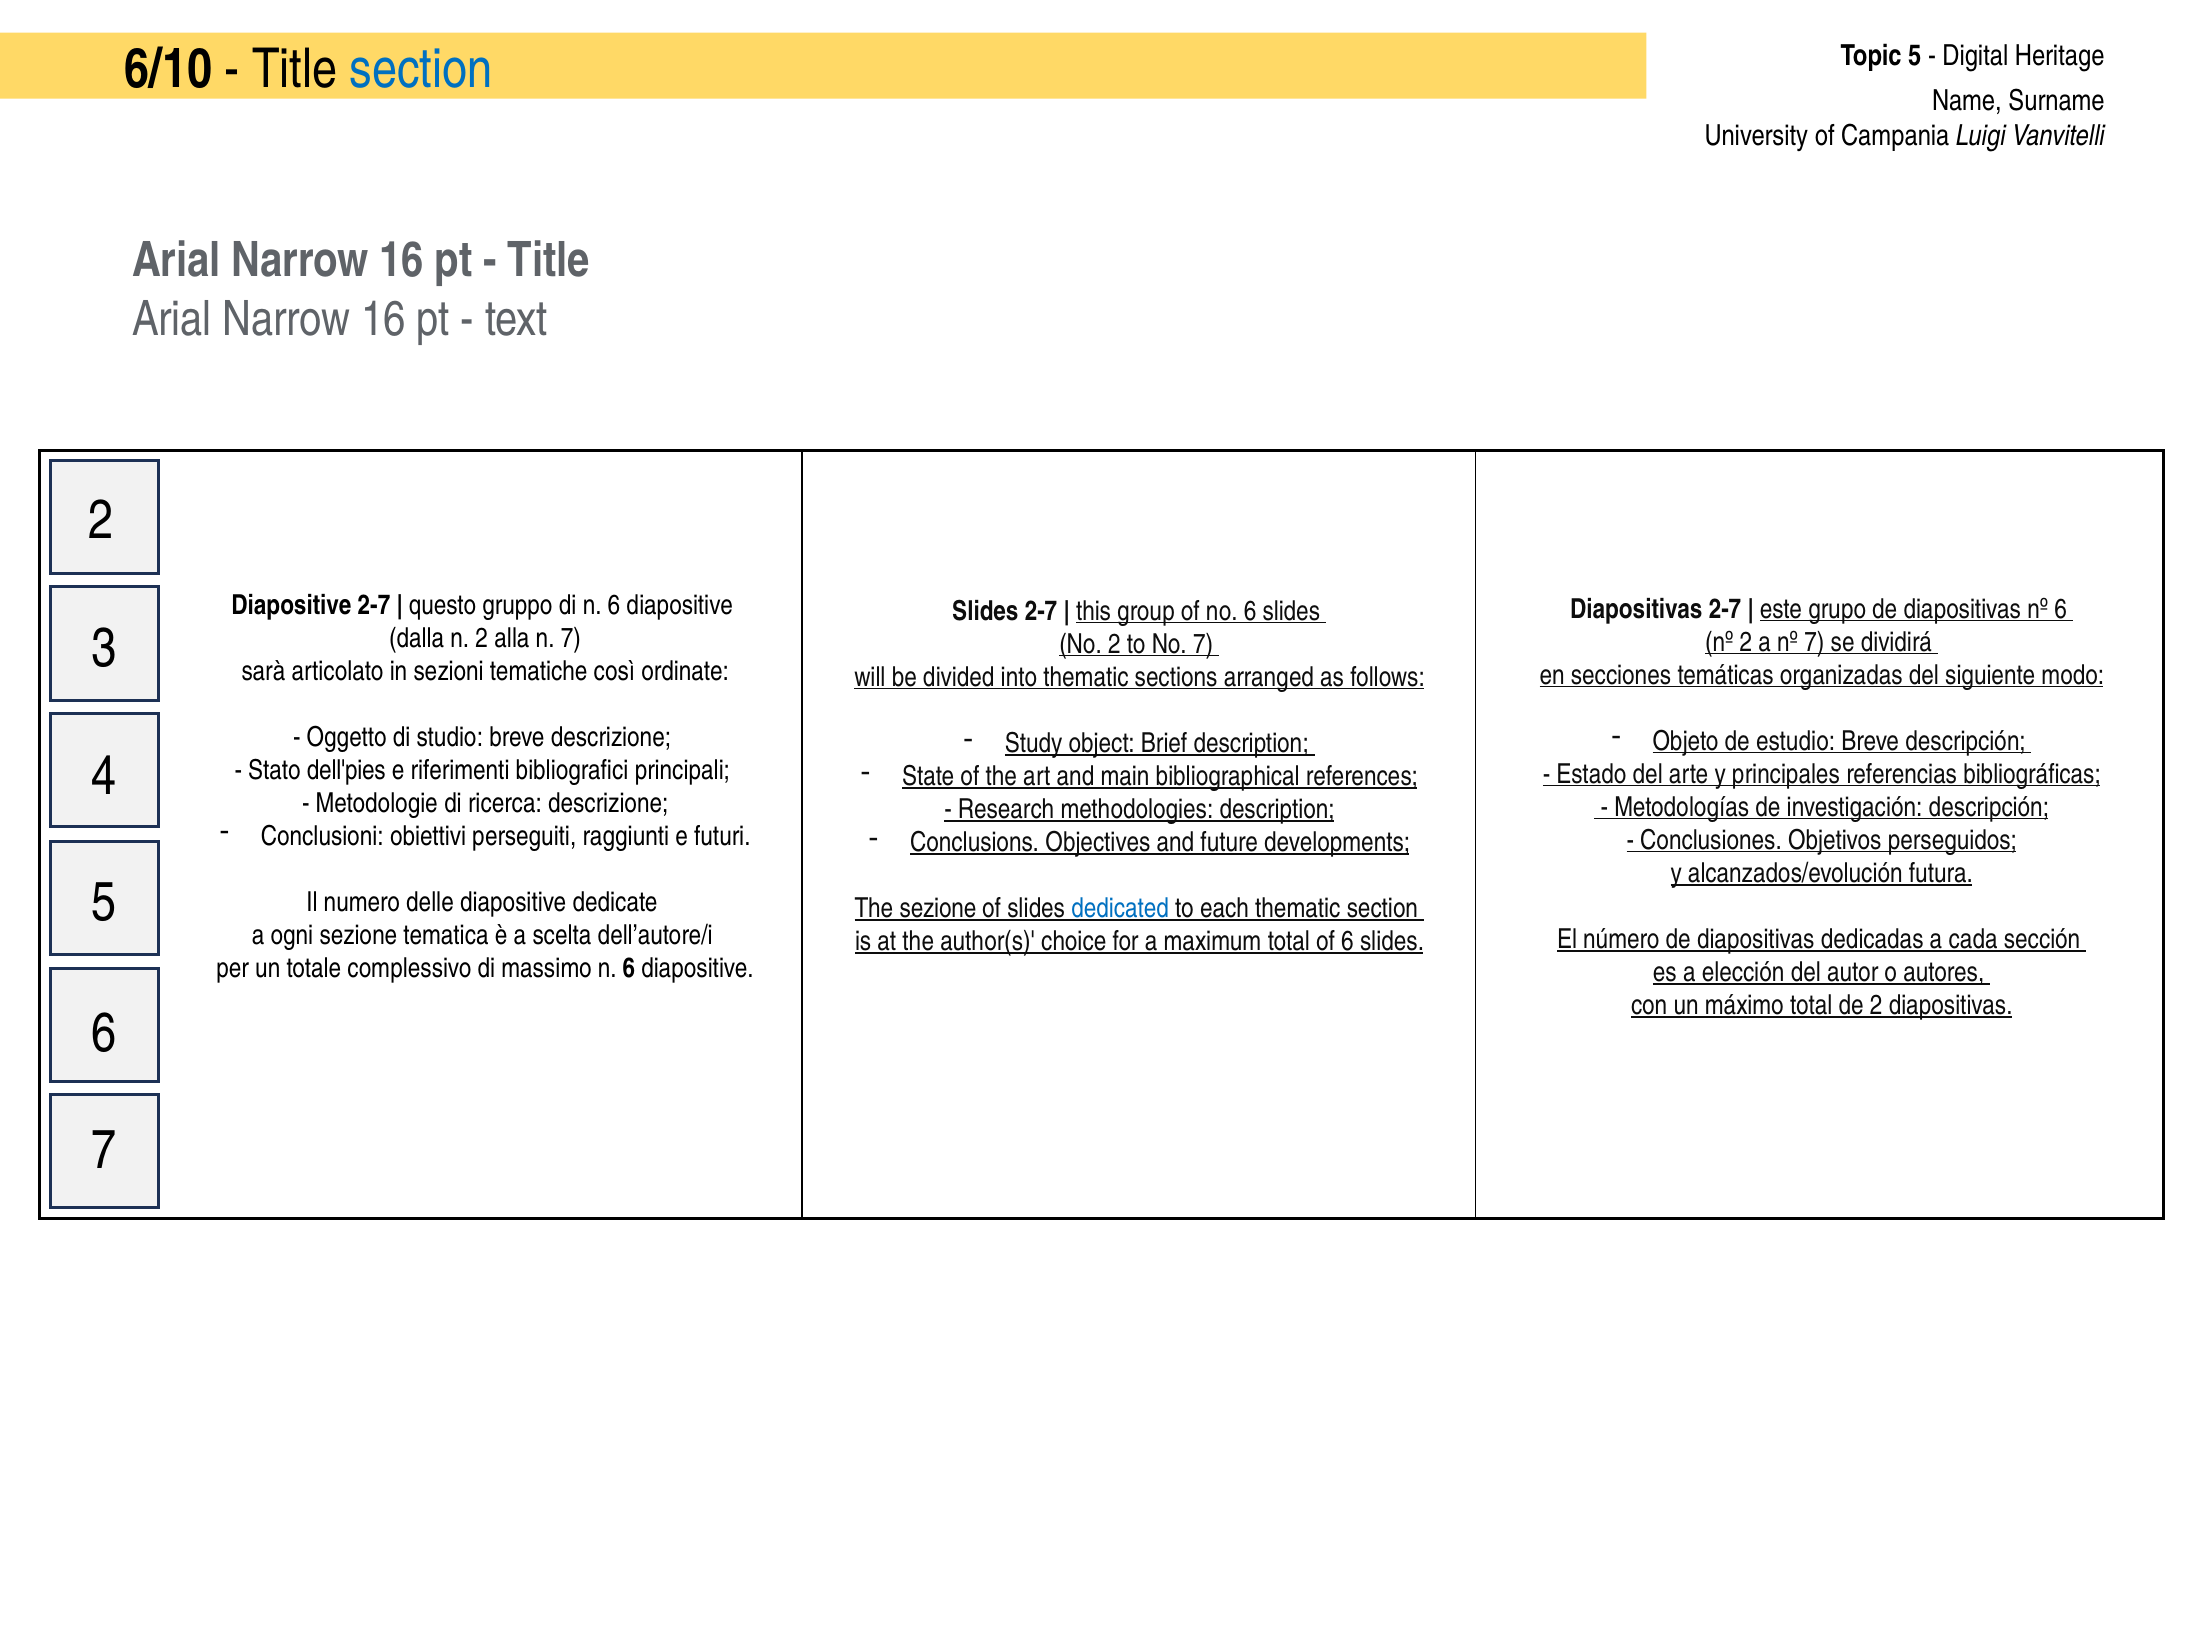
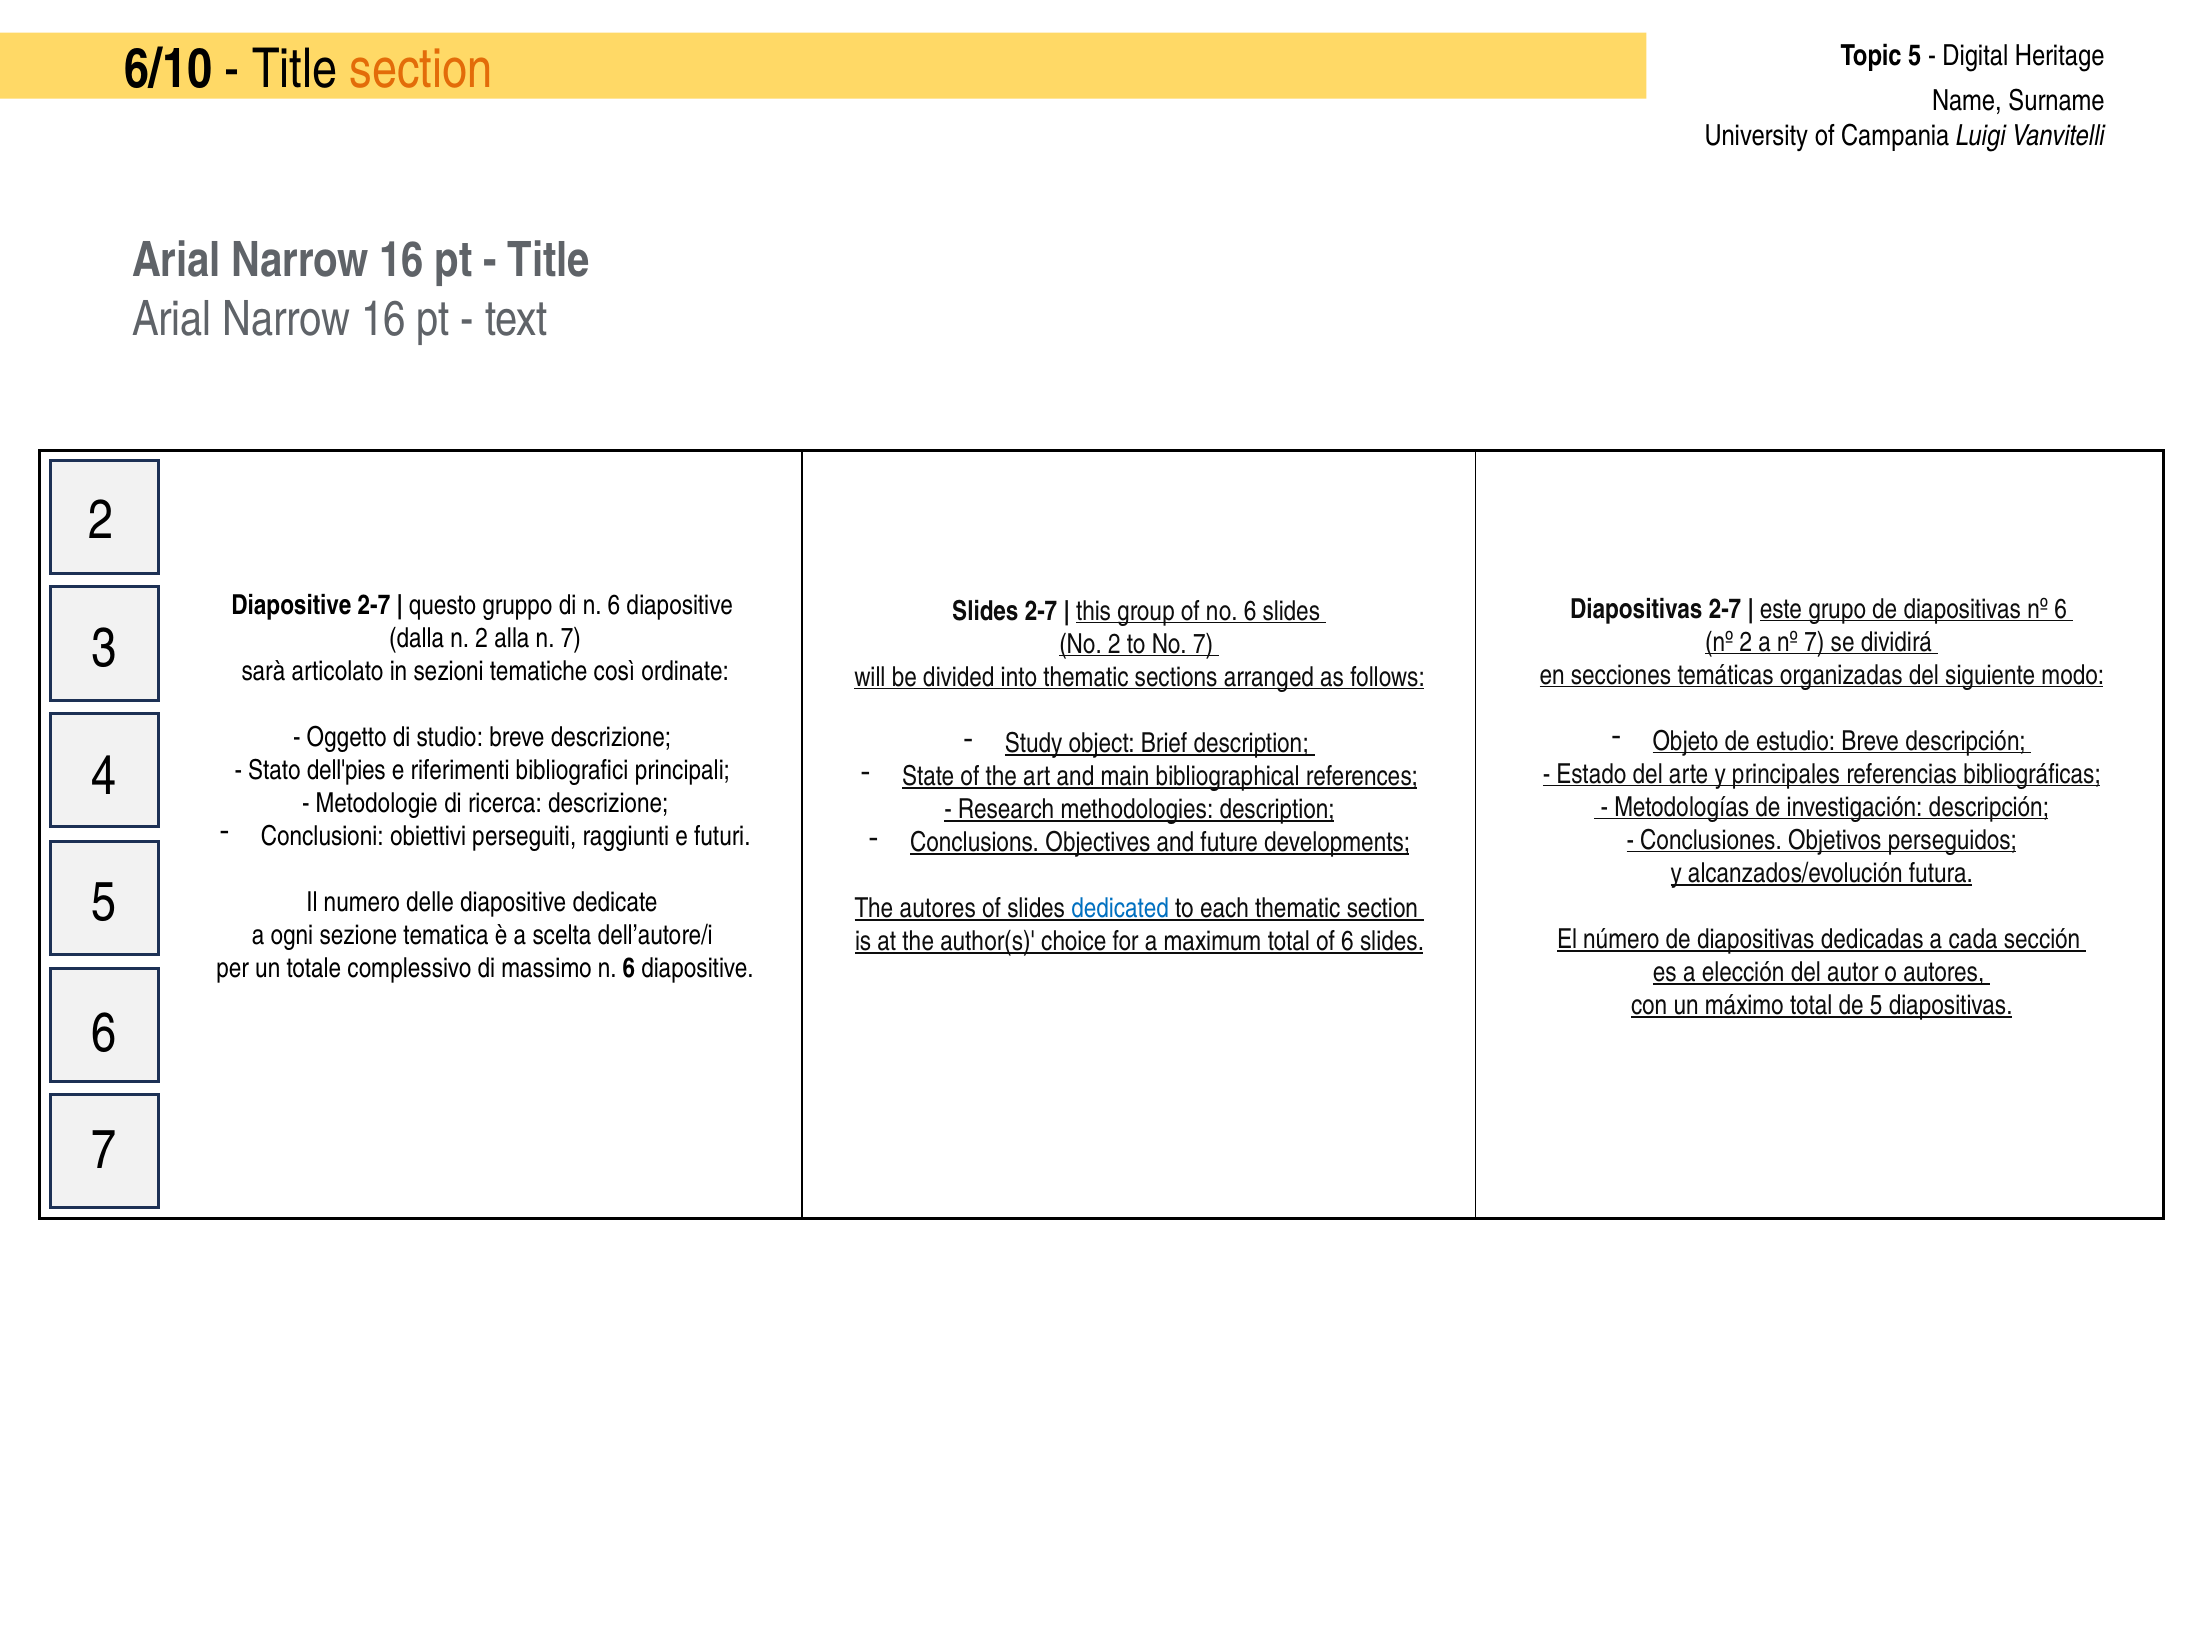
section at (421, 70) colour: blue -> orange
The sezione: sezione -> autores
de 2: 2 -> 5
